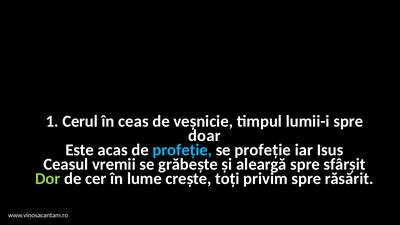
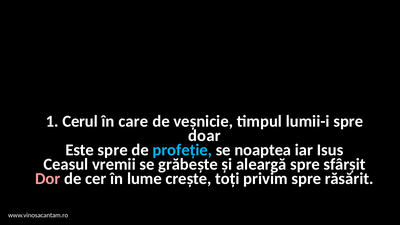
ceas: ceas -> care
Este acas: acas -> spre
se profeţie: profeţie -> noaptea
Dor colour: light green -> pink
